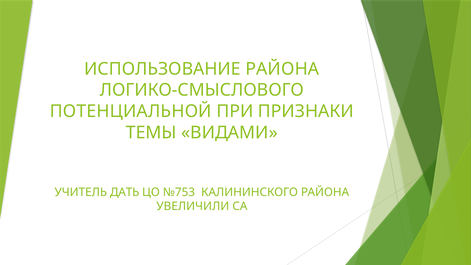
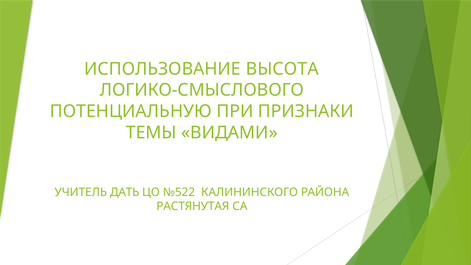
ИСПОЛЬЗОВАНИЕ РАЙОНА: РАЙОНА -> ВЫСОТА
ПОТЕНЦИАЛЬНОЙ: ПОТЕНЦИАЛЬНОЙ -> ПОТЕНЦИАЛЬНУЮ
№753: №753 -> №522
УВЕЛИЧИЛИ: УВЕЛИЧИЛИ -> РАСТЯНУТАЯ
